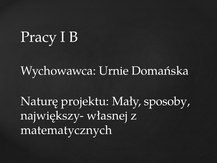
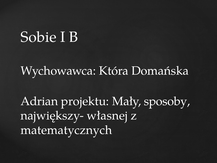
Pracy: Pracy -> Sobie
Urnie: Urnie -> Która
Naturę: Naturę -> Adrian
